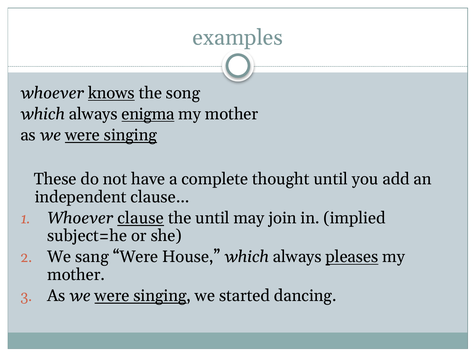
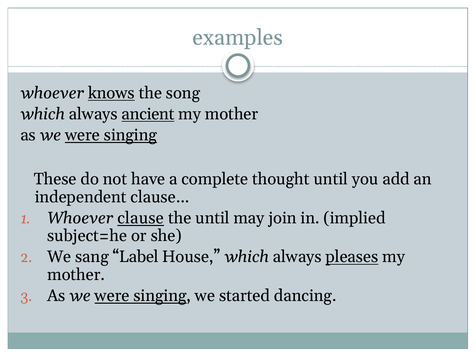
enigma: enigma -> ancient
sang Were: Were -> Label
